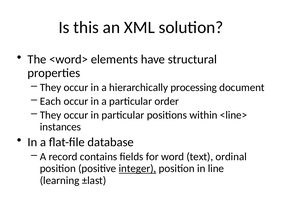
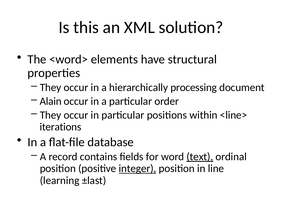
Each: Each -> Alain
instances: instances -> iterations
text underline: none -> present
